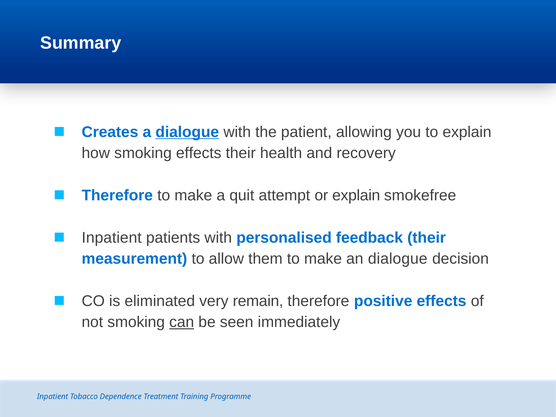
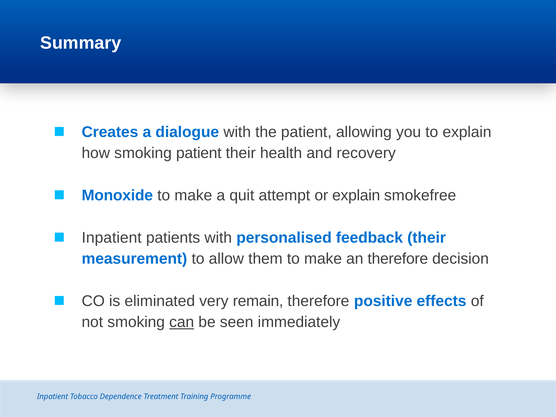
dialogue at (187, 132) underline: present -> none
smoking effects: effects -> patient
Therefore at (117, 195): Therefore -> Monoxide
an dialogue: dialogue -> therefore
